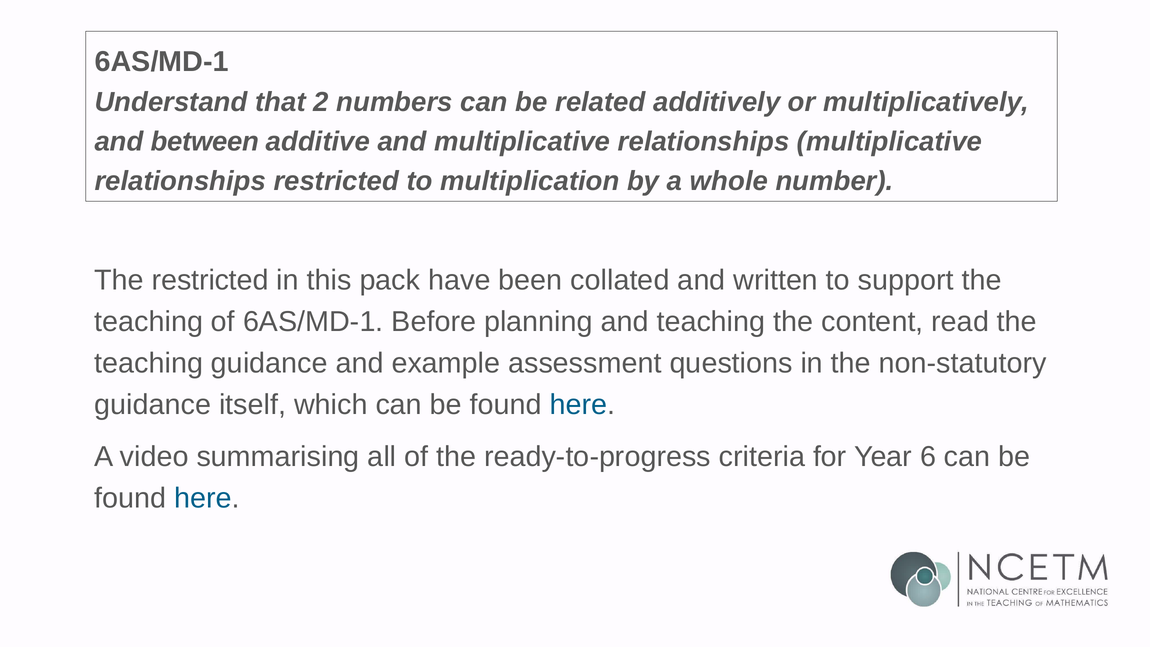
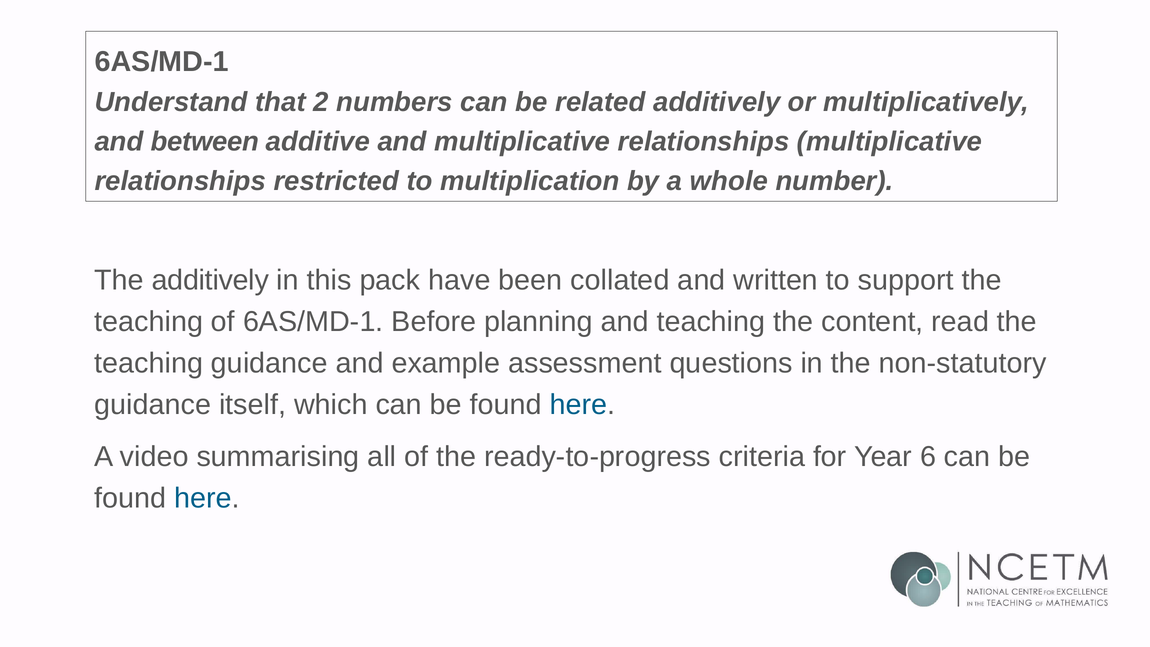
The restricted: restricted -> additively
